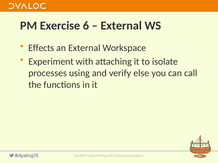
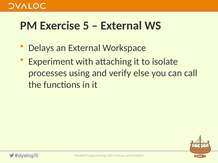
6: 6 -> 5
Effects: Effects -> Delays
